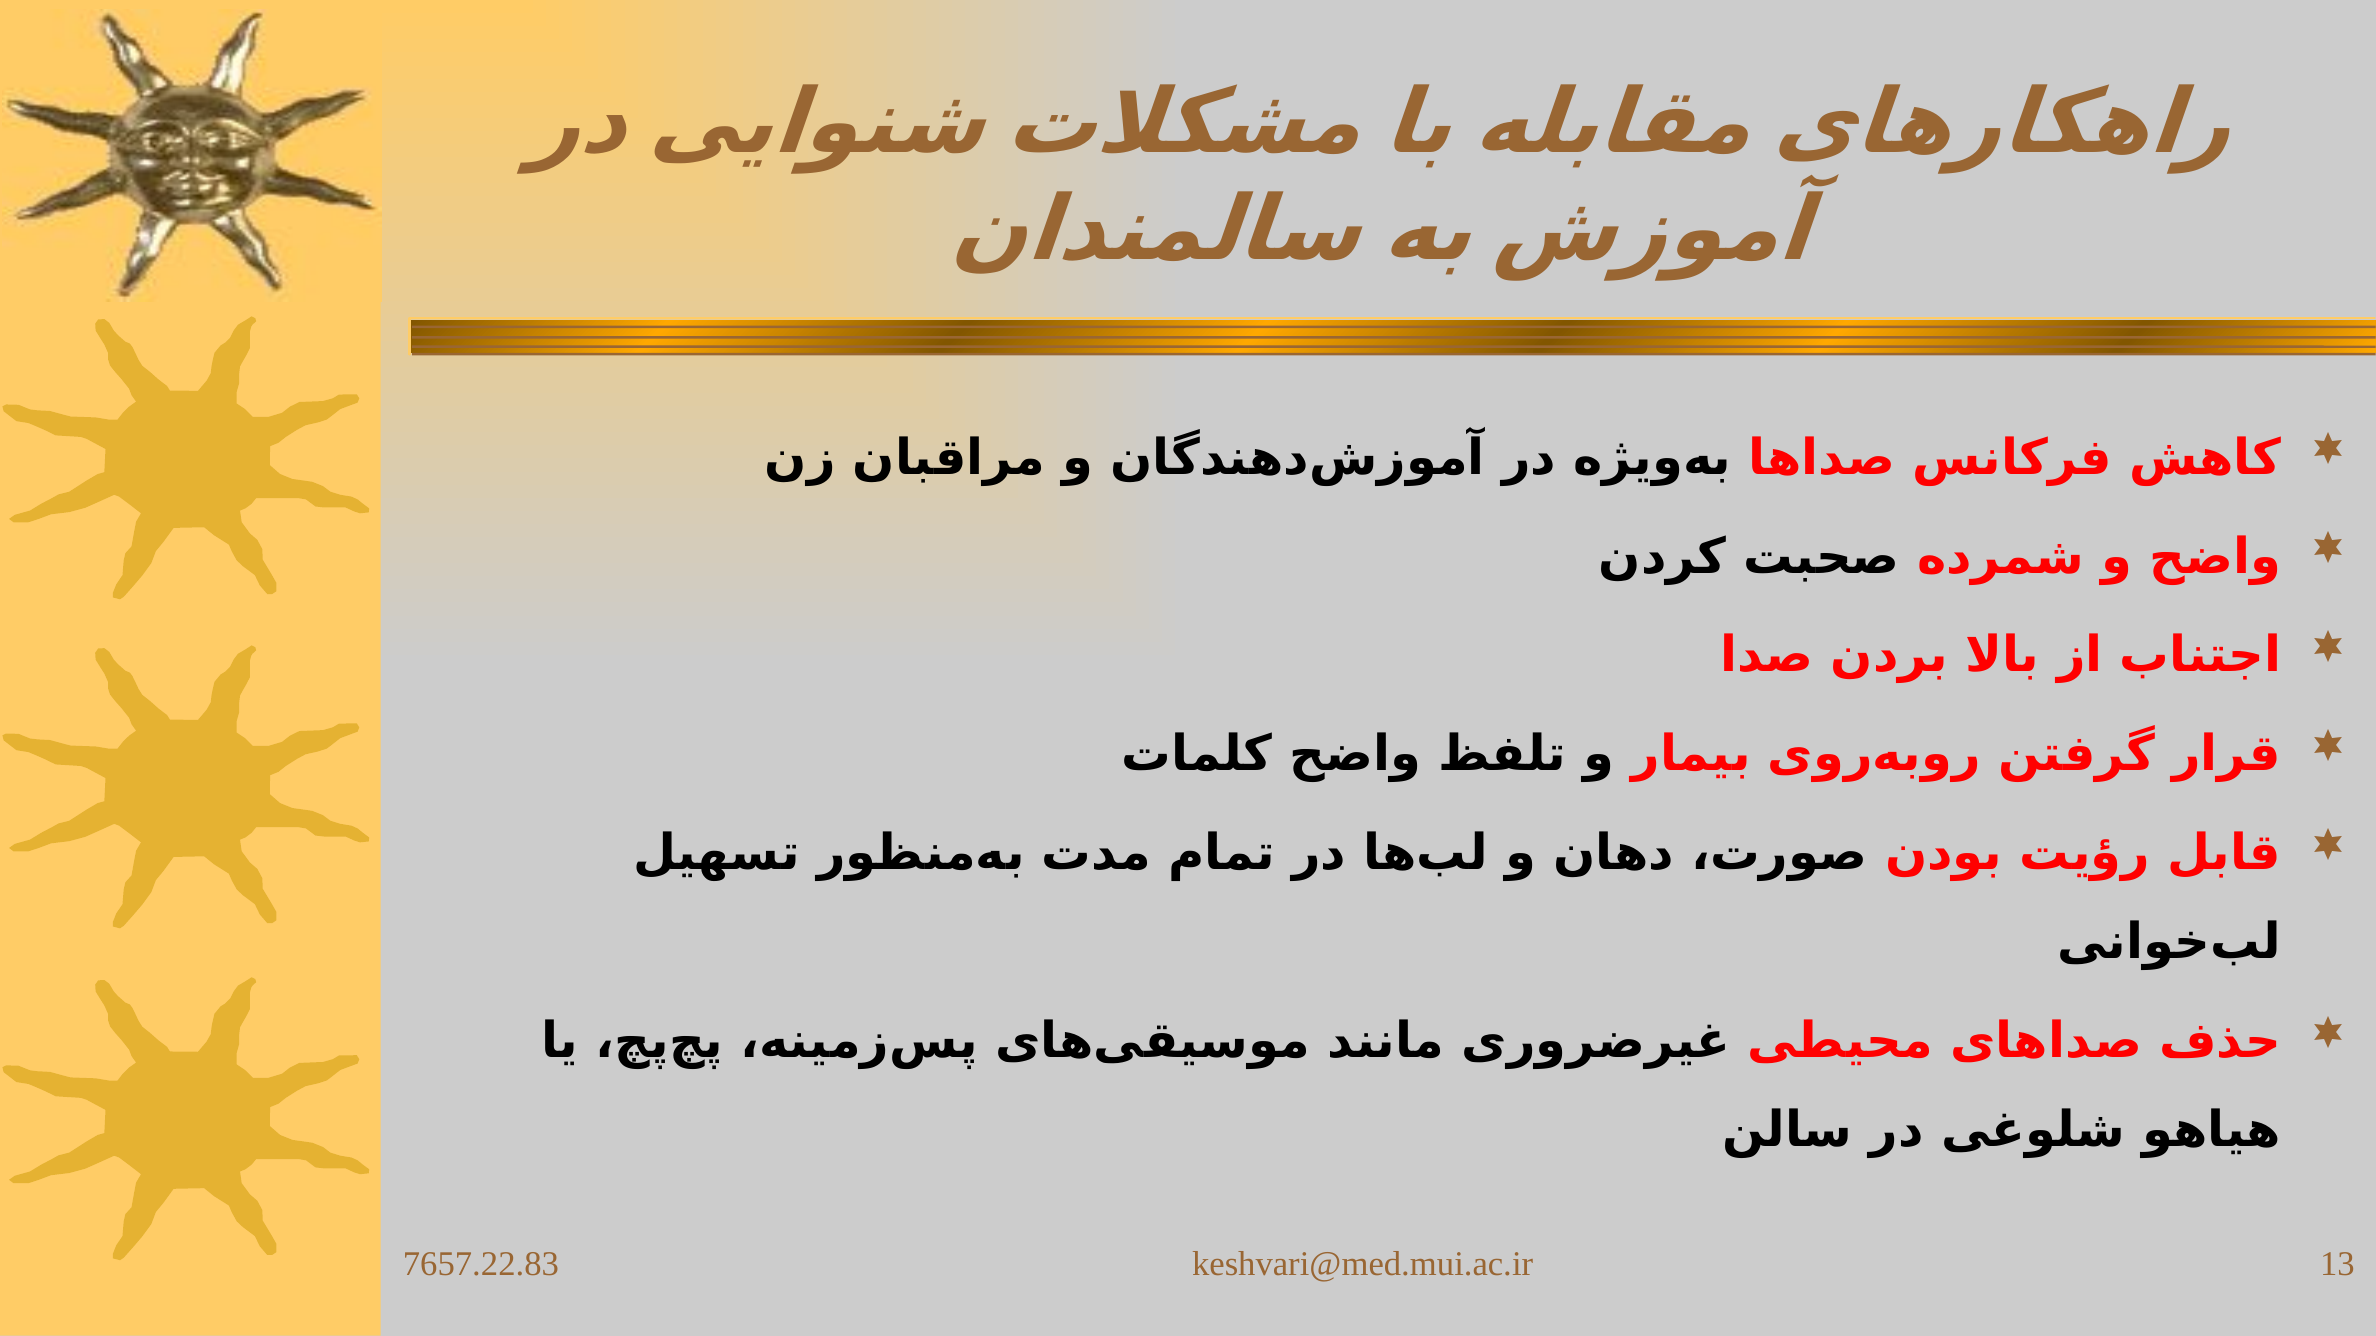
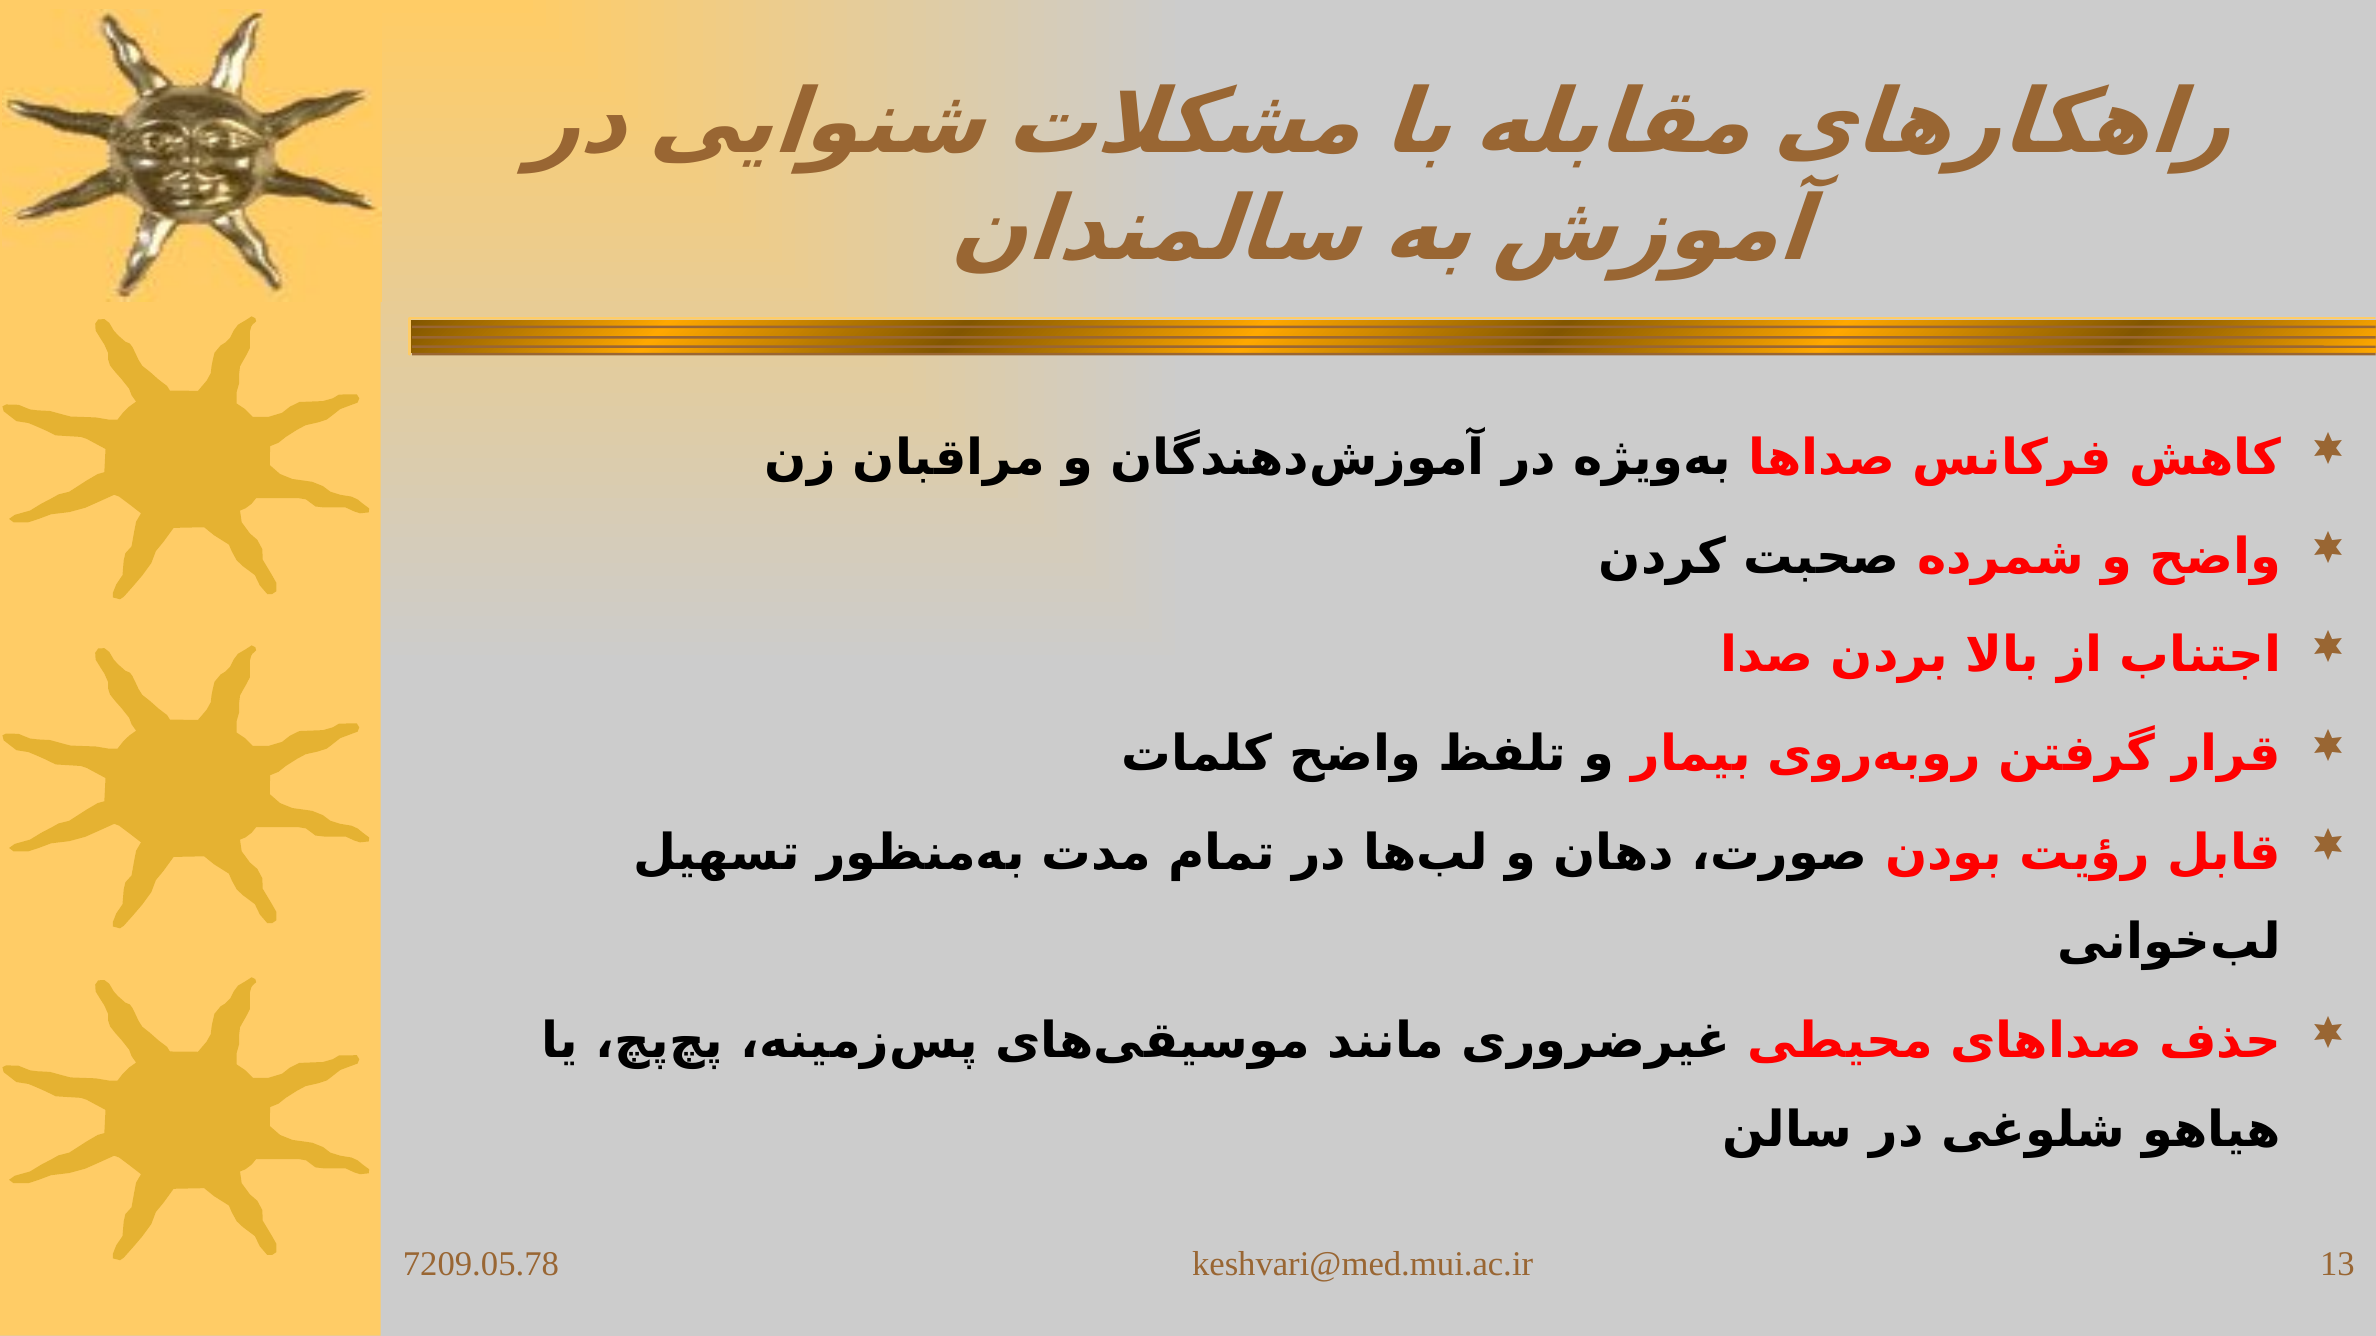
7657.22.83: 7657.22.83 -> 7209.05.78
